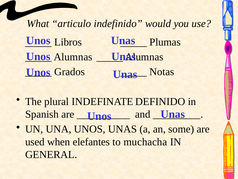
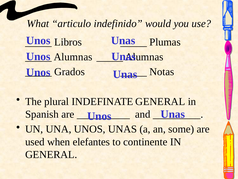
INDEFINATE DEFINIDO: DEFINIDO -> GENERAL
muchacha: muchacha -> continente
